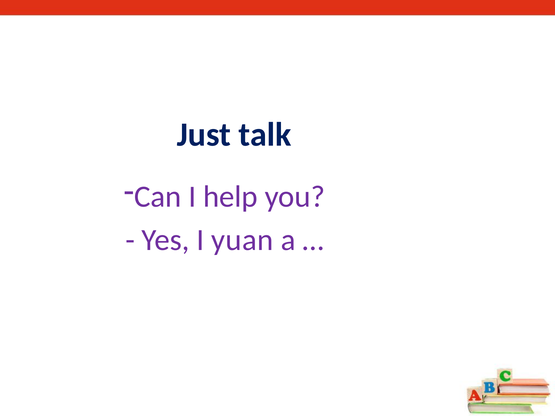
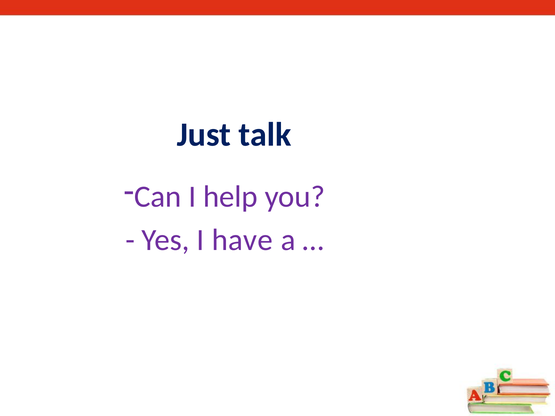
yuan: yuan -> have
